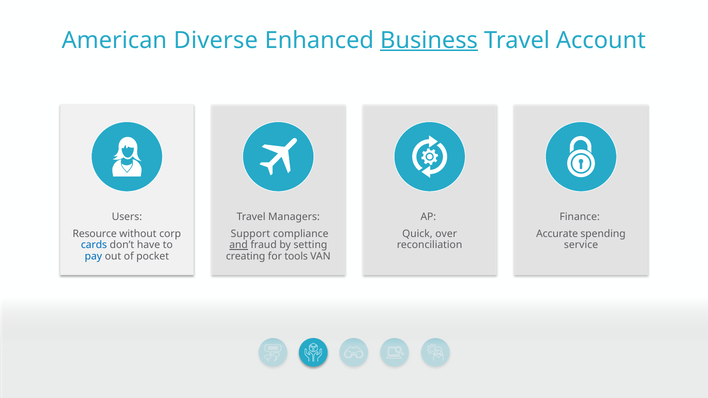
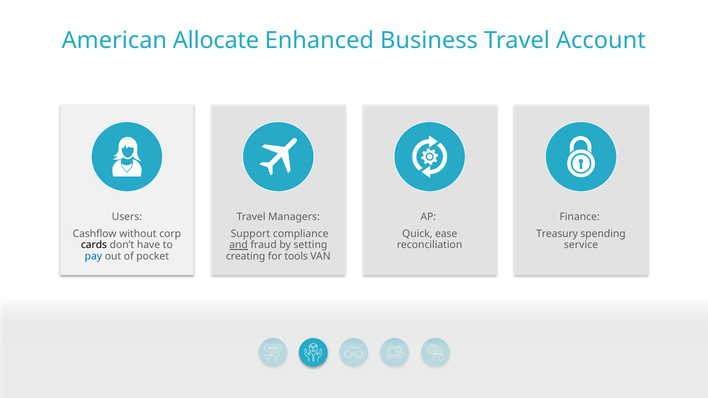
Diverse: Diverse -> Allocate
Business underline: present -> none
Resource: Resource -> Cashflow
over: over -> ease
Accurate: Accurate -> Treasury
cards colour: blue -> black
